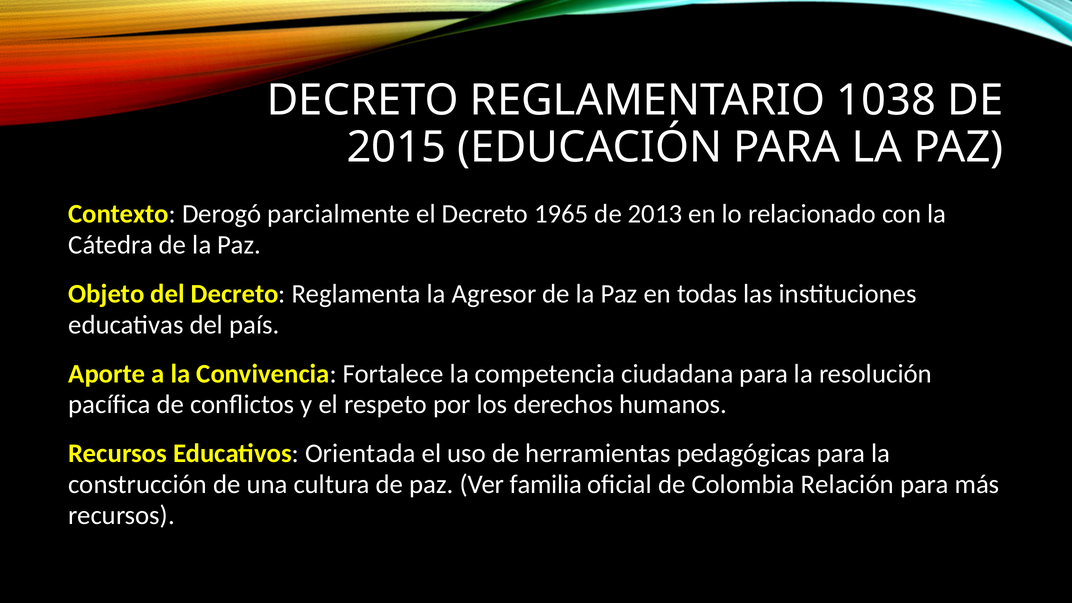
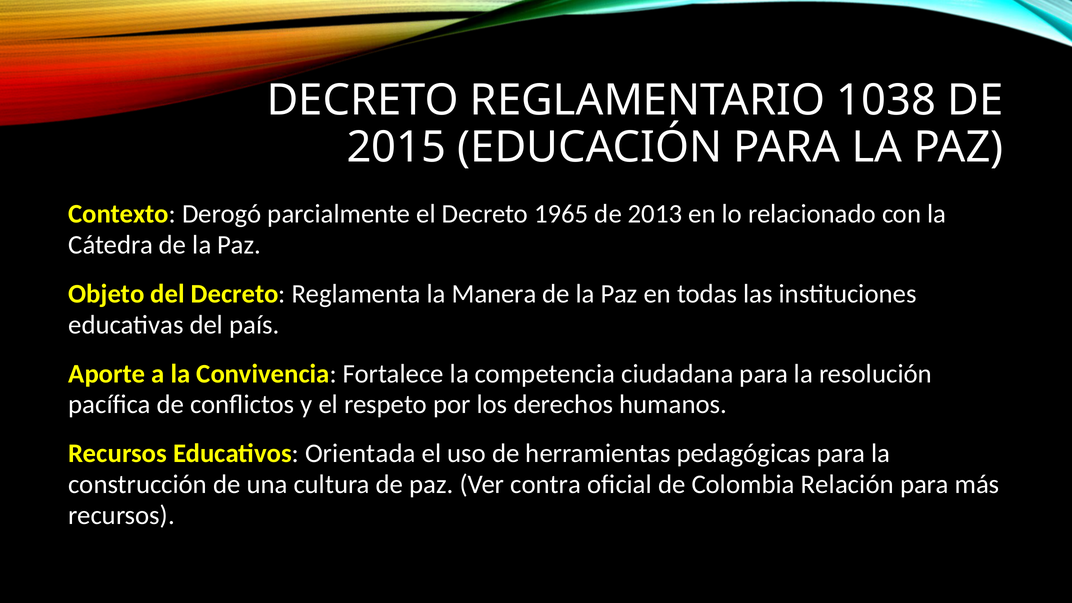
Agresor: Agresor -> Manera
familia: familia -> contra
